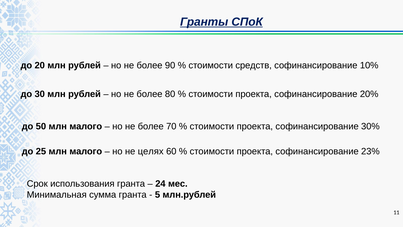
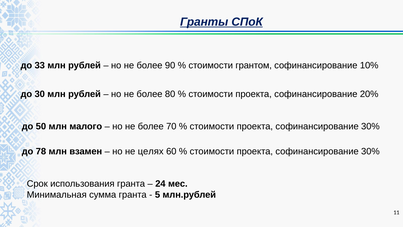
20: 20 -> 33
средств: средств -> грантом
25: 25 -> 78
малого at (86, 151): малого -> взамен
23% at (370, 151): 23% -> 30%
